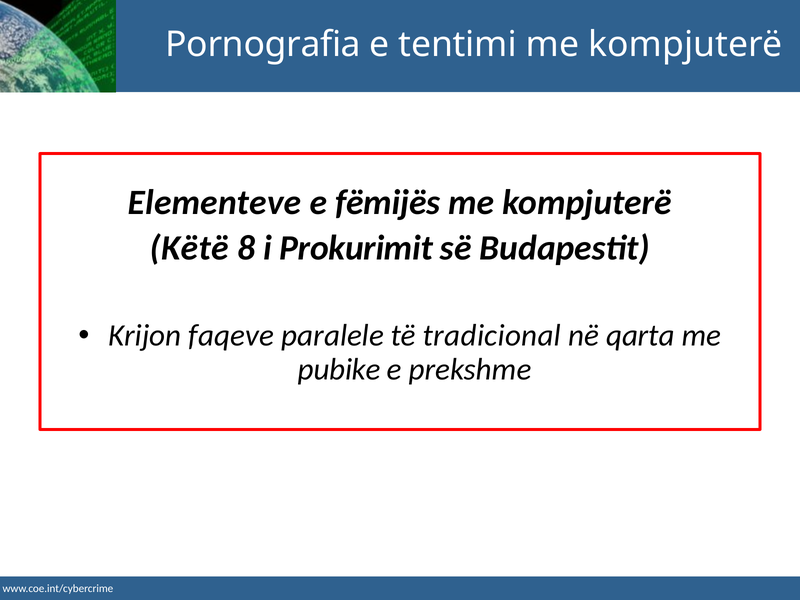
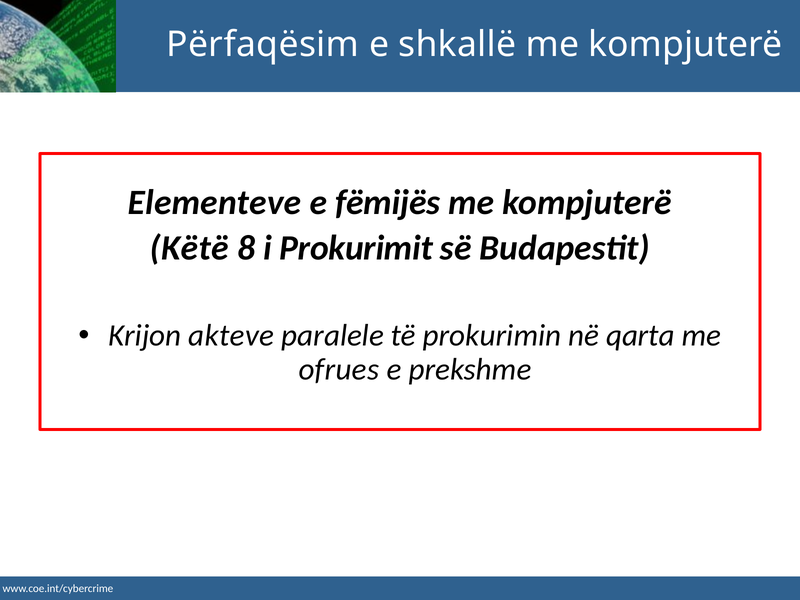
Pornografia: Pornografia -> Përfaqësim
tentimi: tentimi -> shkallë
faqeve: faqeve -> akteve
tradicional: tradicional -> prokurimin
pubike: pubike -> ofrues
